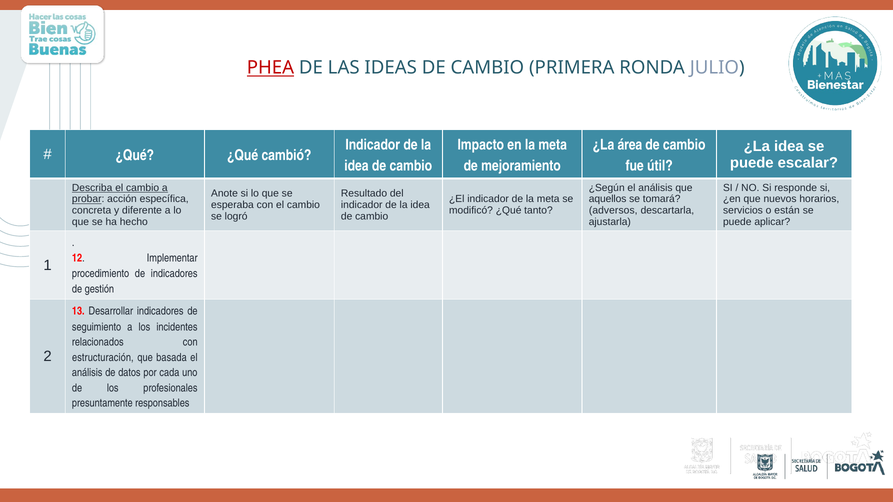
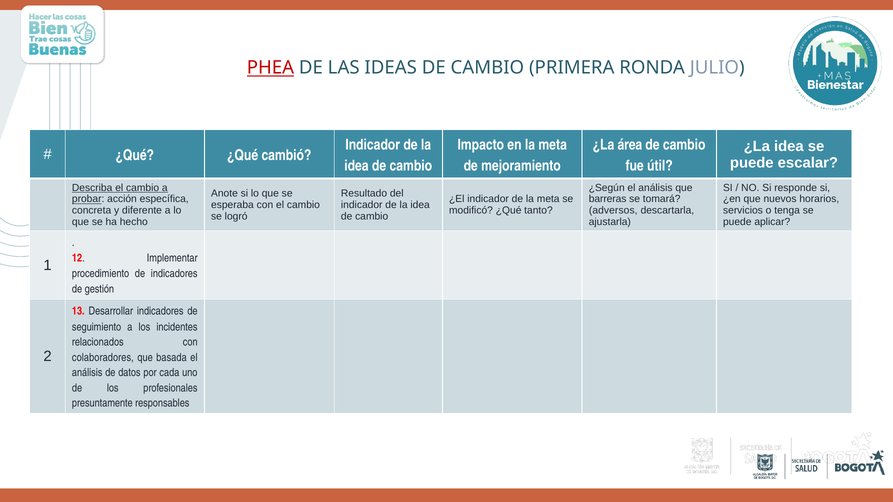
aquellos: aquellos -> barreras
están: están -> tenga
estructuración: estructuración -> colaboradores
